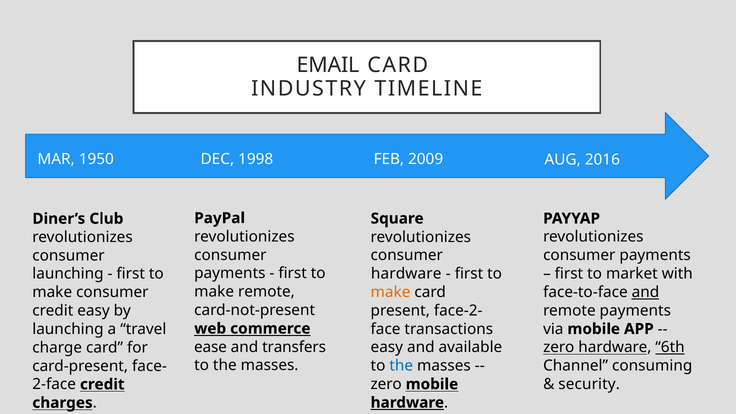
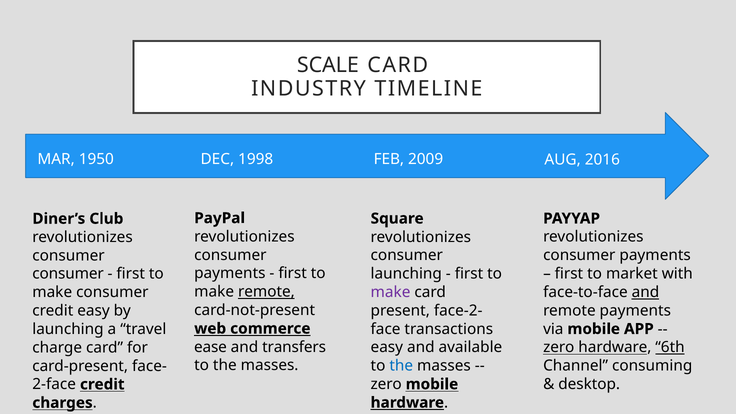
EMAIL: EMAIL -> SCALE
hardware at (406, 274): hardware -> launching
launching at (68, 274): launching -> consumer
remote at (266, 292) underline: none -> present
make at (391, 292) colour: orange -> purple
security: security -> desktop
